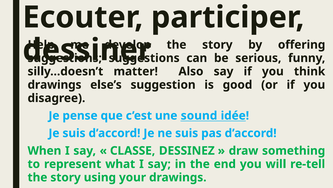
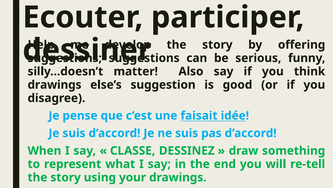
sound: sound -> faisait
